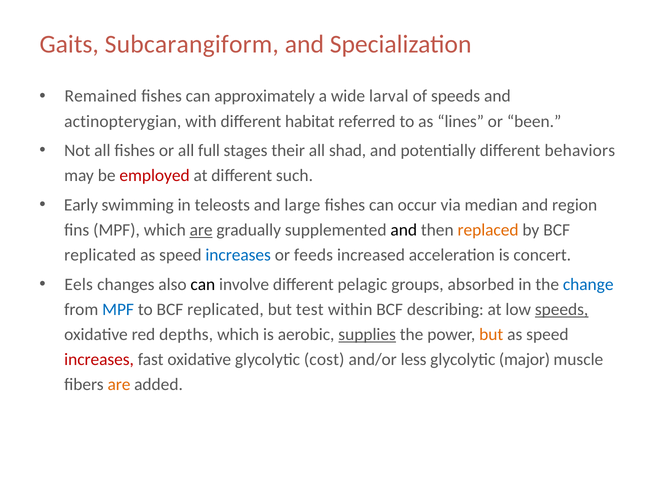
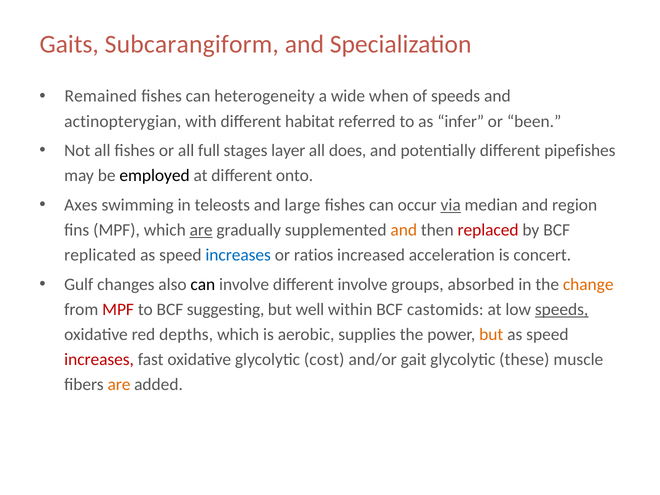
approximately: approximately -> heterogeneity
larval: larval -> when
lines: lines -> infer
their: their -> layer
shad: shad -> does
behaviors: behaviors -> pipefishes
employed colour: red -> black
such: such -> onto
Early: Early -> Axes
via underline: none -> present
and at (404, 230) colour: black -> orange
replaced colour: orange -> red
feeds: feeds -> ratios
Eels: Eels -> Gulf
different pelagic: pelagic -> involve
change colour: blue -> orange
MPF at (118, 310) colour: blue -> red
to BCF replicated: replicated -> suggesting
test: test -> well
describing: describing -> castomids
supplies underline: present -> none
less: less -> gait
major: major -> these
